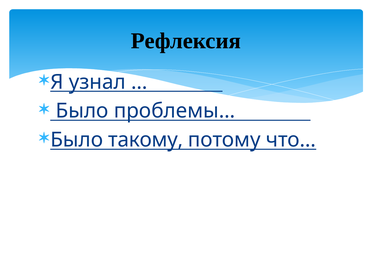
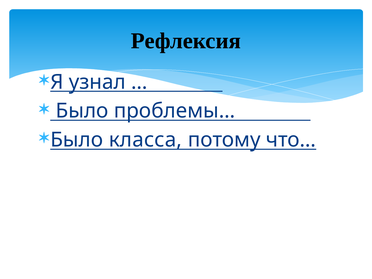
такому: такому -> класса
